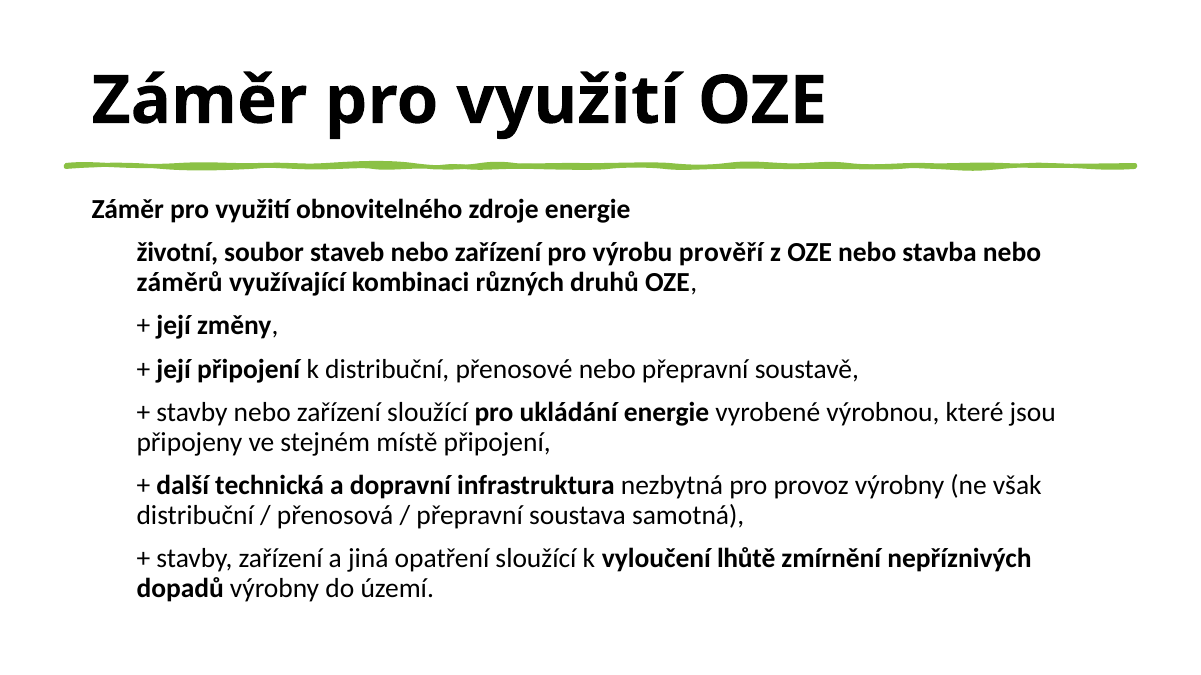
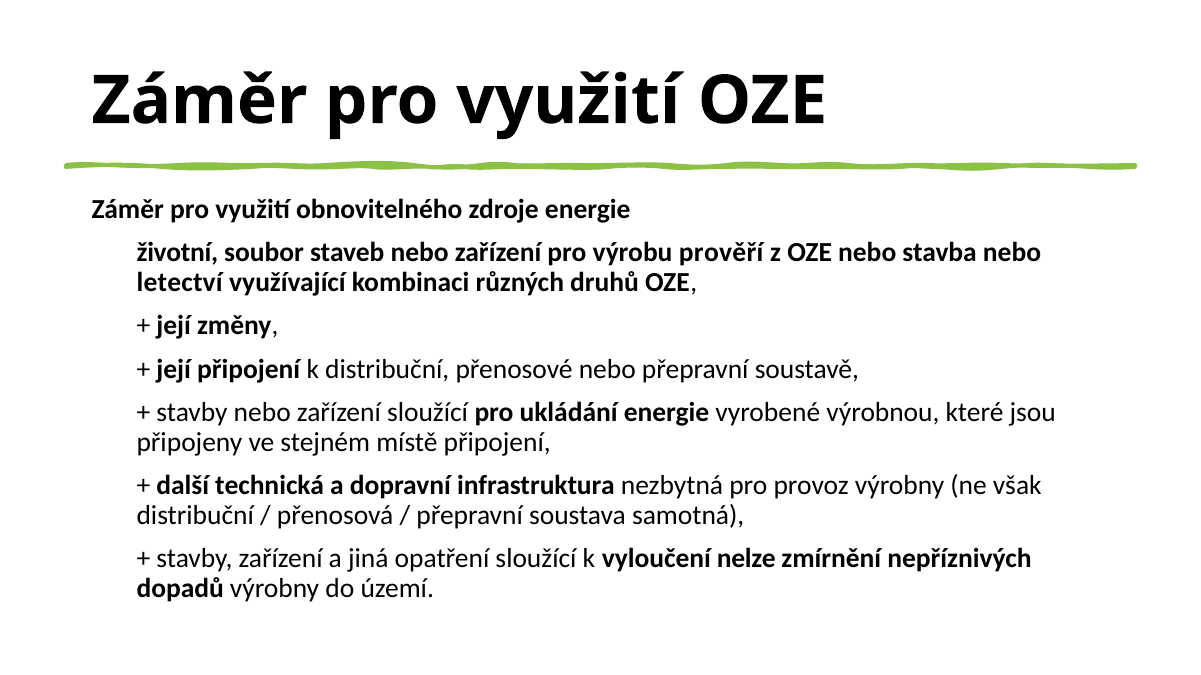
záměrů: záměrů -> letectví
lhůtě: lhůtě -> nelze
